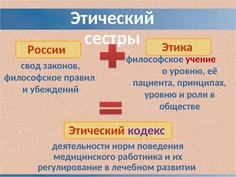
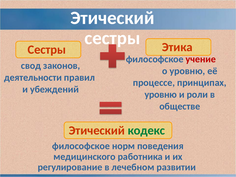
России at (47, 50): России -> Сестры
философское at (33, 78): философское -> деятельности
пациента: пациента -> процессе
кодекс colour: purple -> green
деятельности at (81, 146): деятельности -> философское
